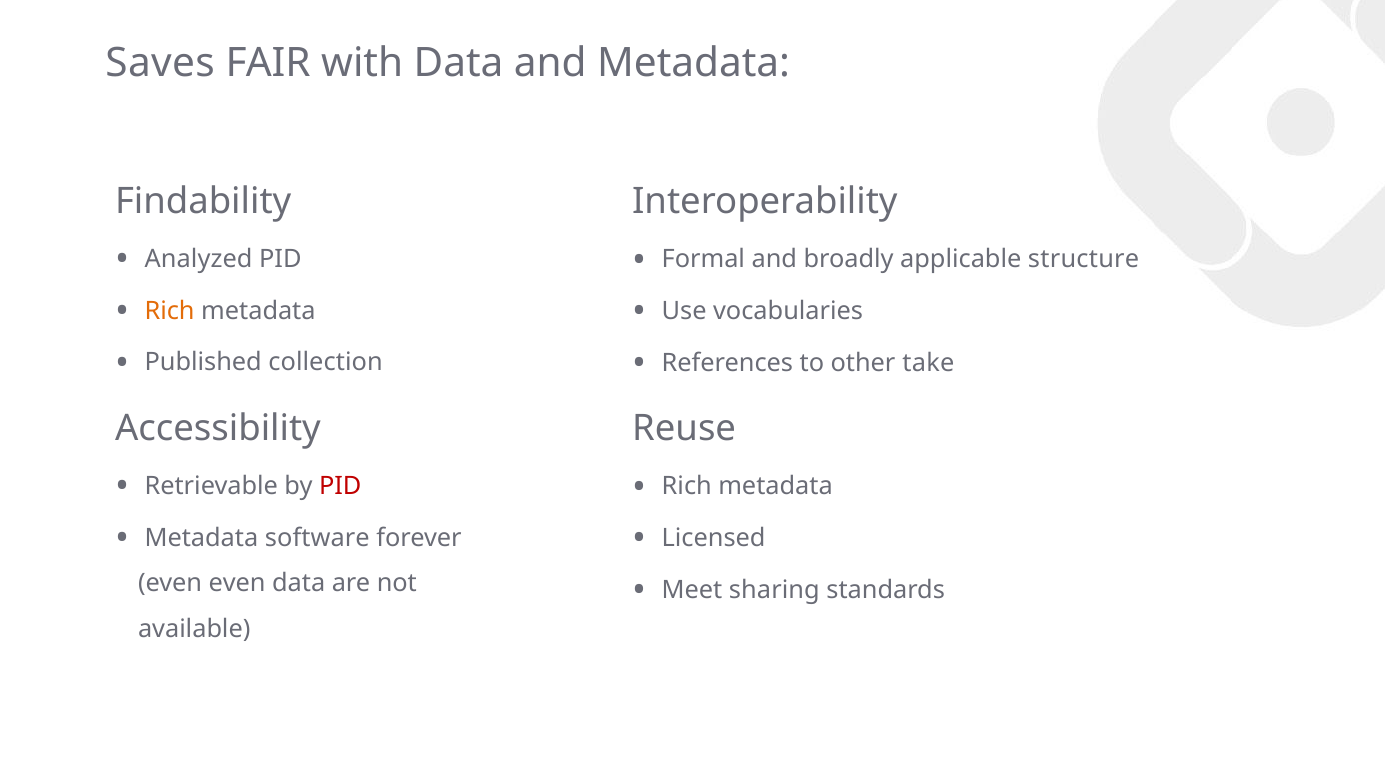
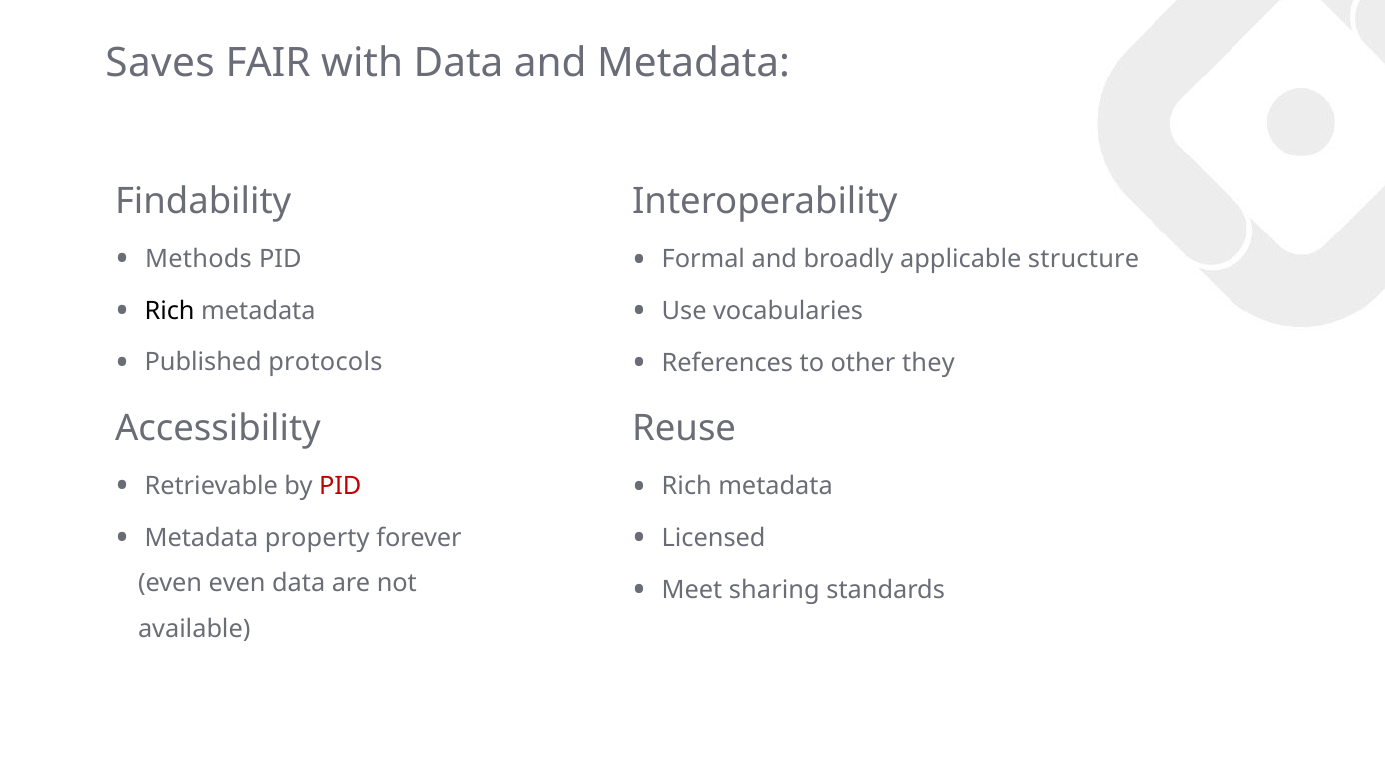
Analyzed: Analyzed -> Methods
Rich at (170, 311) colour: orange -> black
collection: collection -> protocols
take: take -> they
software: software -> property
